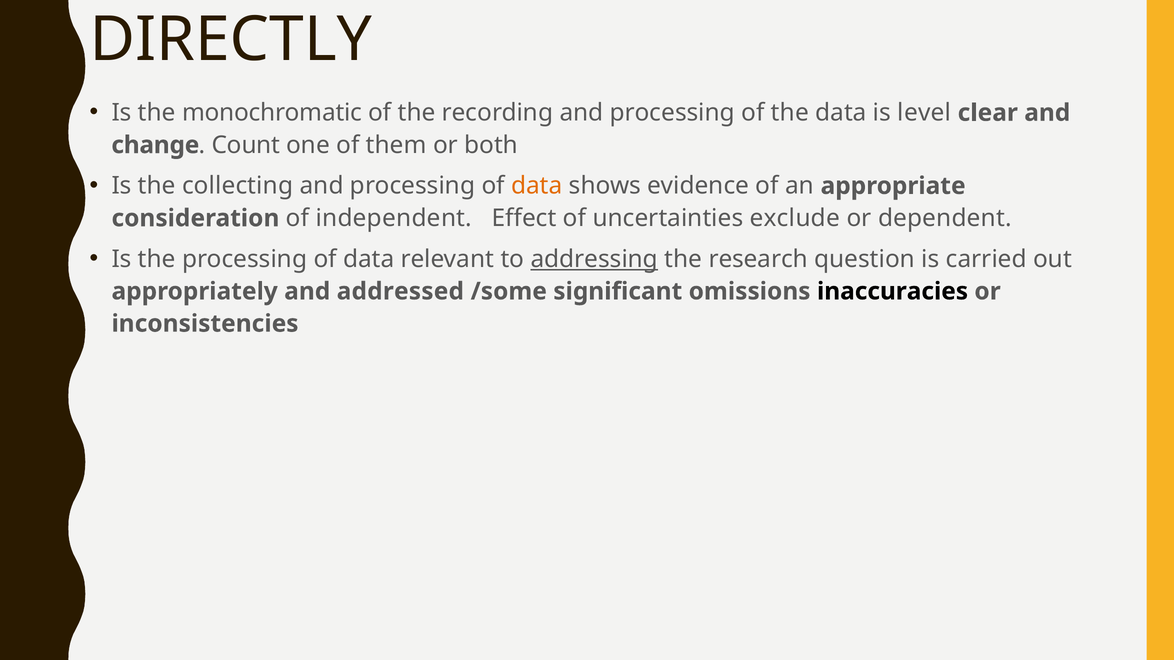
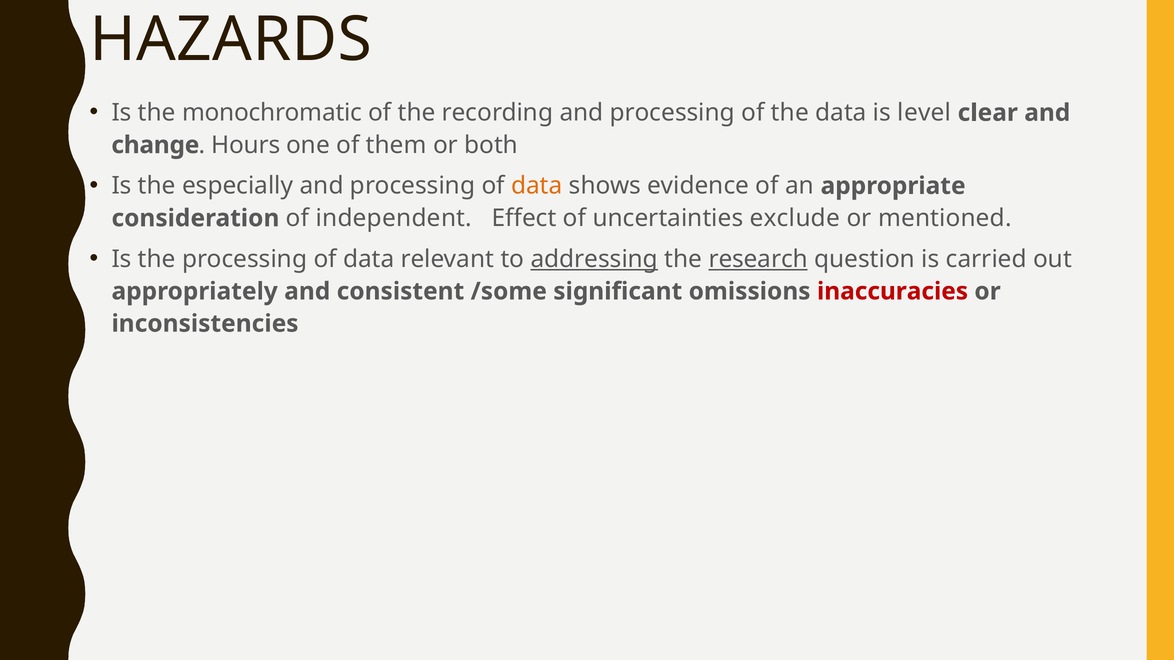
DIRECTLY: DIRECTLY -> HAZARDS
Count: Count -> Hours
collecting: collecting -> especially
dependent: dependent -> mentioned
research underline: none -> present
addressed: addressed -> consistent
inaccuracies colour: black -> red
